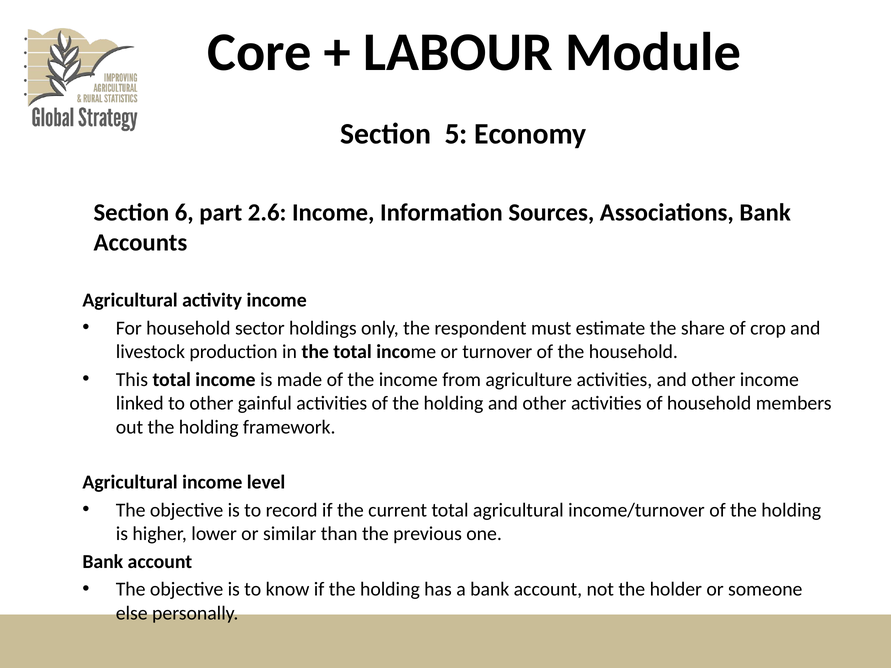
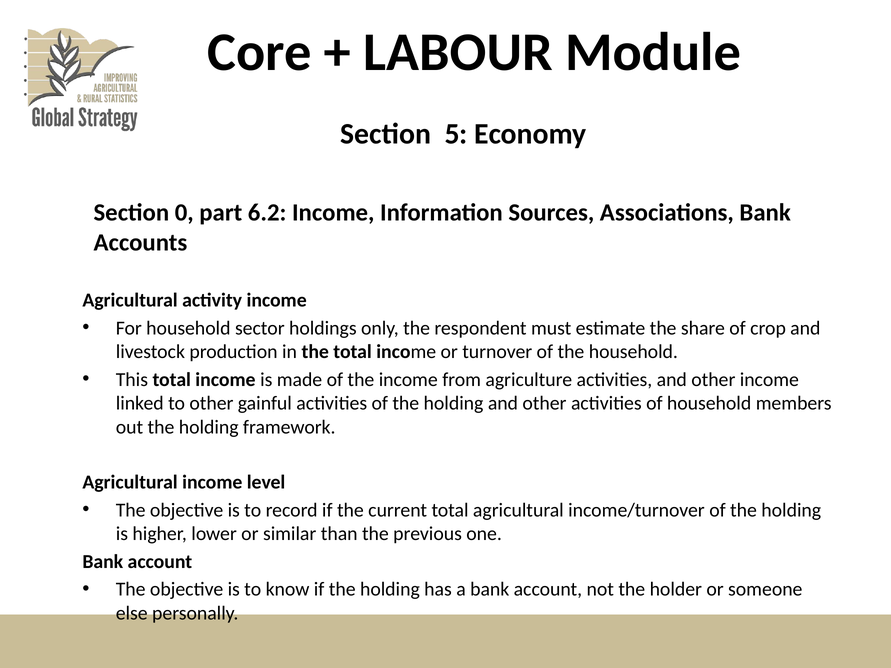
6: 6 -> 0
2.6: 2.6 -> 6.2
